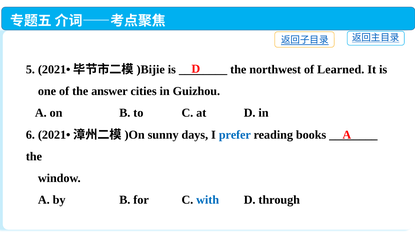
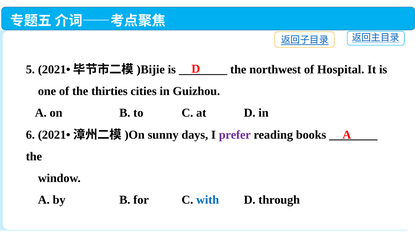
Learned: Learned -> Hospital
answer: answer -> thirties
prefer colour: blue -> purple
